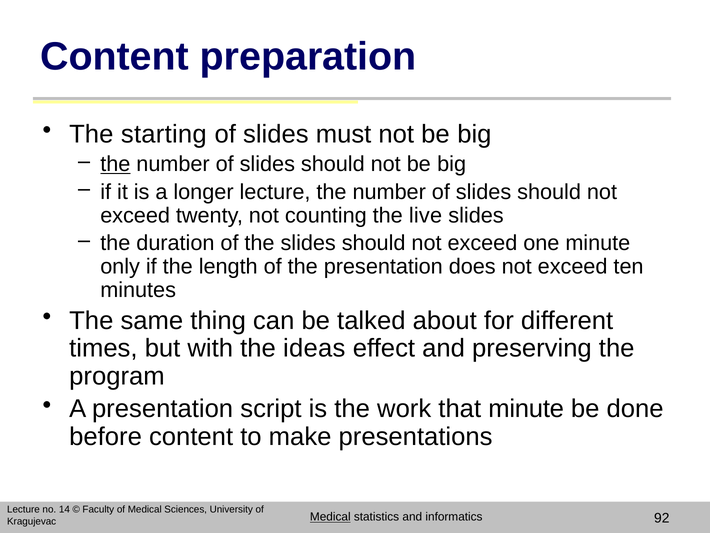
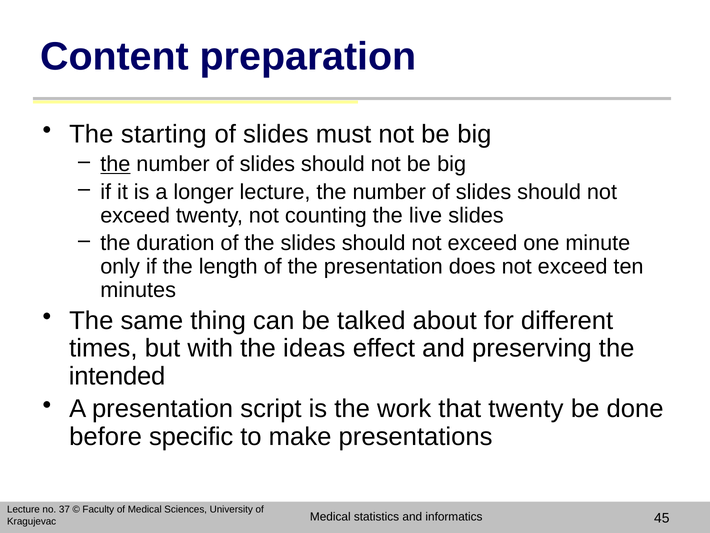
program: program -> intended
that minute: minute -> twenty
before content: content -> specific
14: 14 -> 37
Medical at (330, 517) underline: present -> none
92: 92 -> 45
